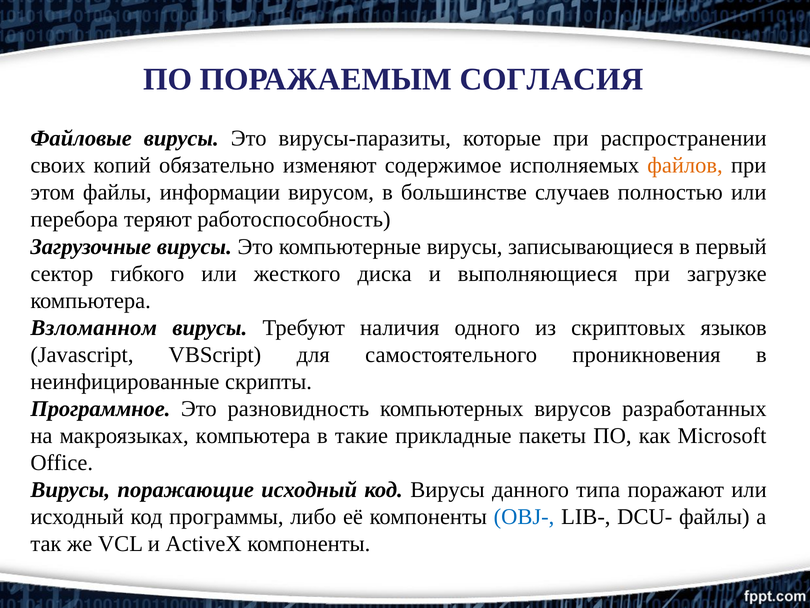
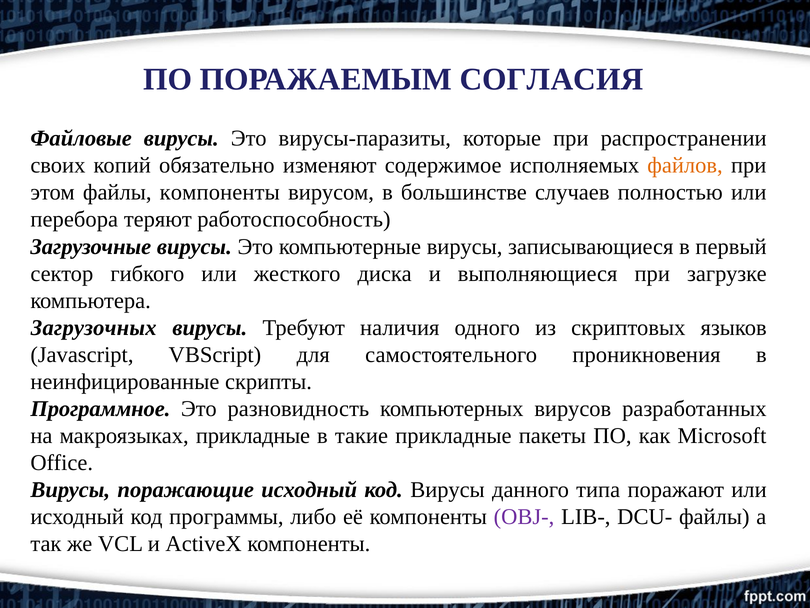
файлы информации: информации -> компоненты
Взломанном: Взломанном -> Загрузочных
макроязыках компьютера: компьютера -> прикладные
OBJ- colour: blue -> purple
